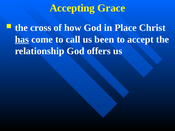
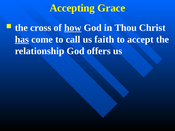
how underline: none -> present
Place: Place -> Thou
been: been -> faith
